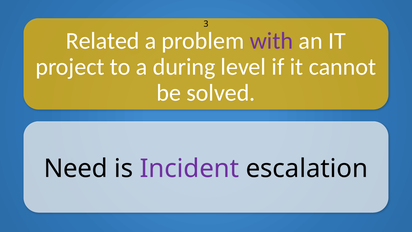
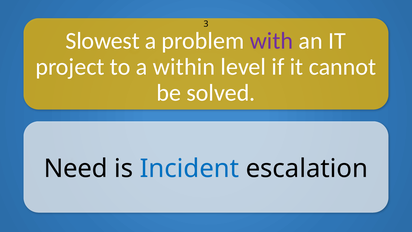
Related: Related -> Slowest
during: during -> within
Incident colour: purple -> blue
